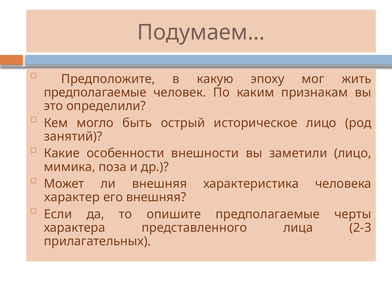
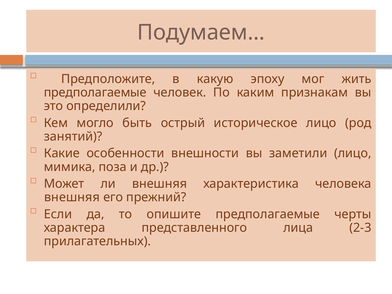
характер at (72, 197): характер -> внешняя
его внешняя: внешняя -> прежний
